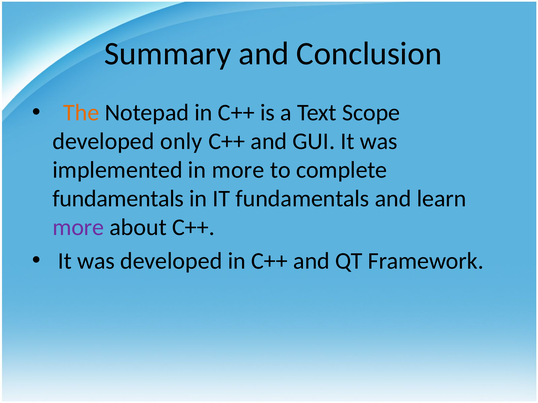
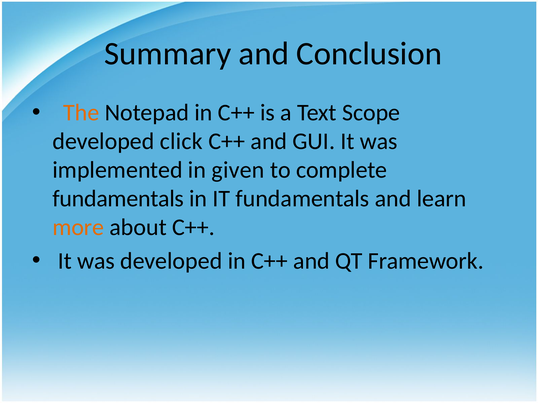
only: only -> click
in more: more -> given
more at (78, 228) colour: purple -> orange
